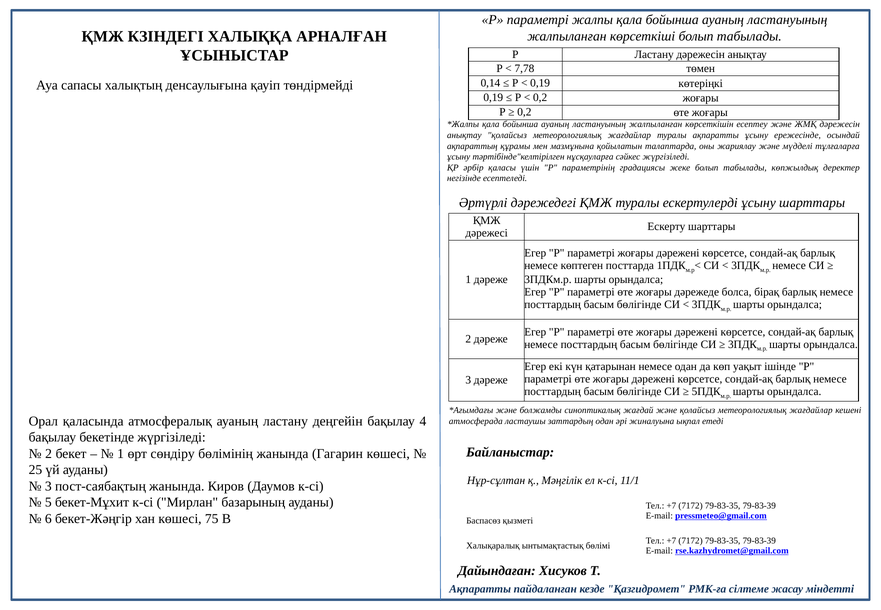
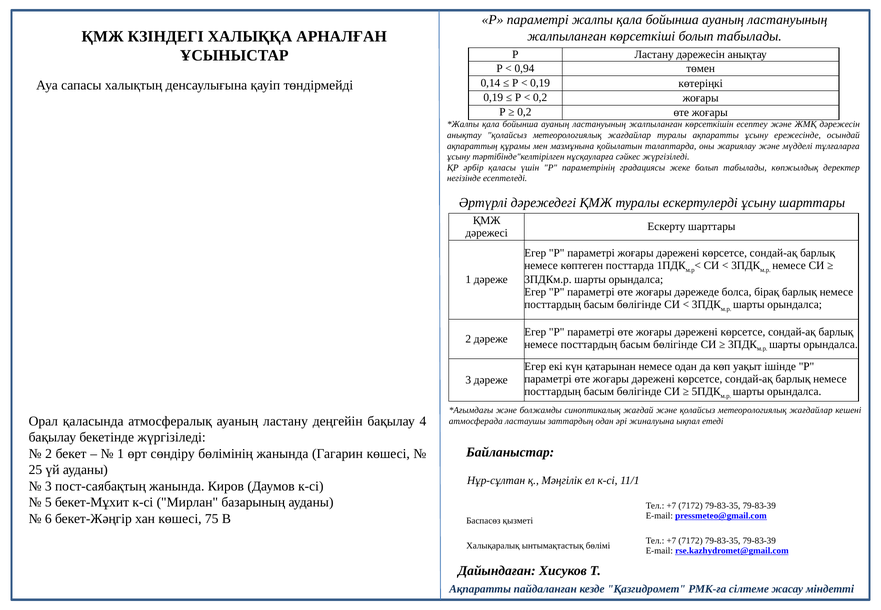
7,78: 7,78 -> 0,94
